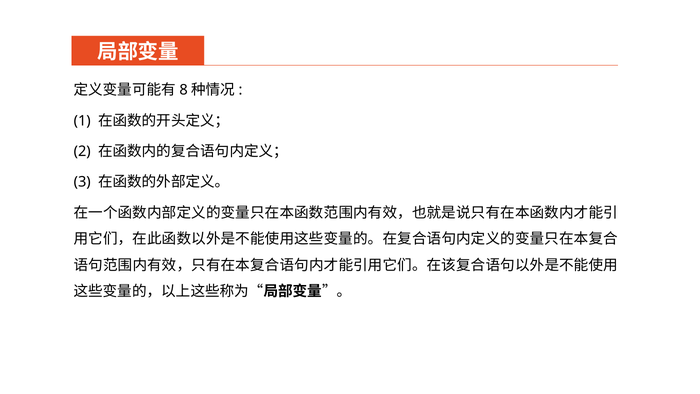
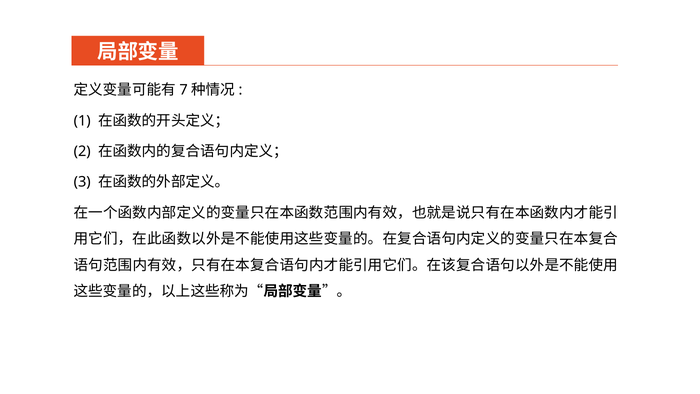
8: 8 -> 7
